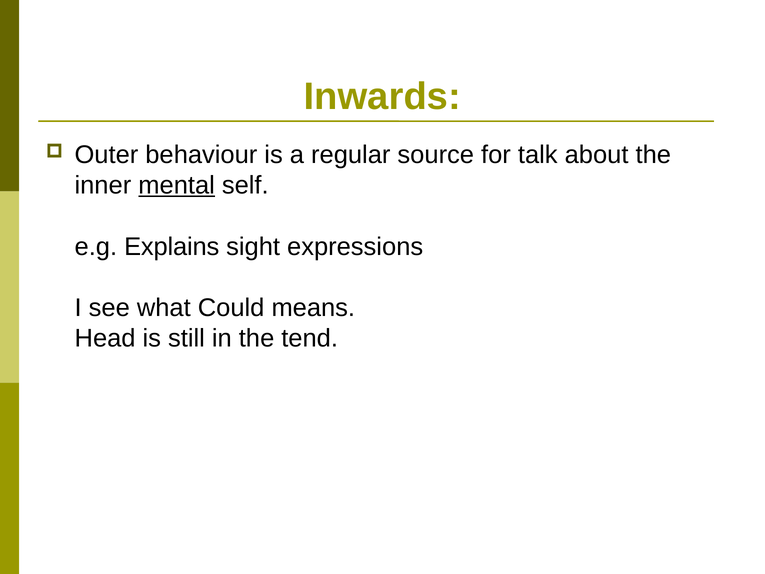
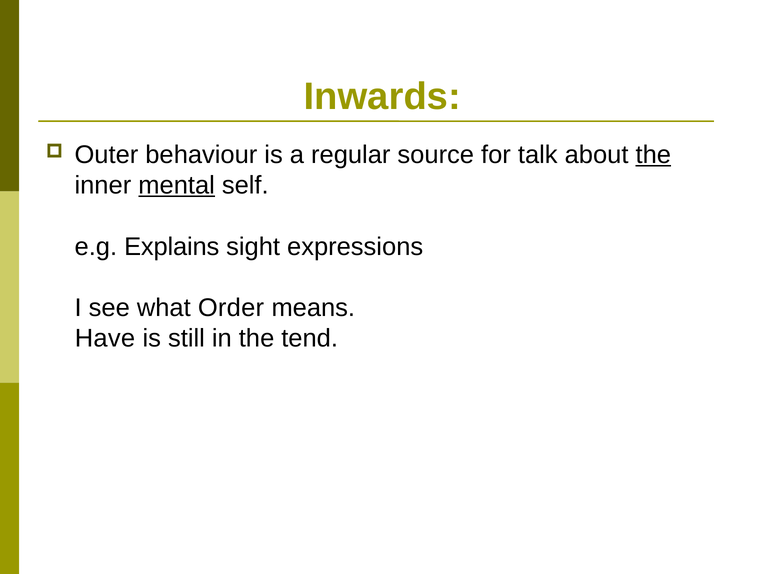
the at (653, 155) underline: none -> present
Could: Could -> Order
Head: Head -> Have
